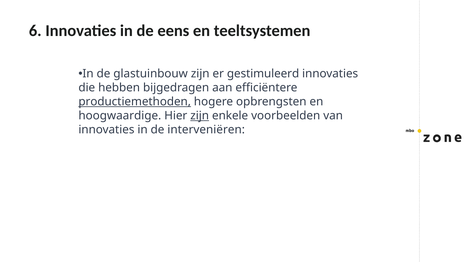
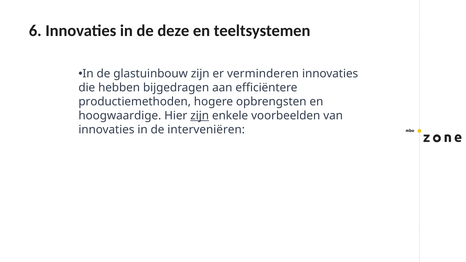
eens: eens -> deze
gestimuleerd: gestimuleerd -> verminderen
productiemethoden underline: present -> none
